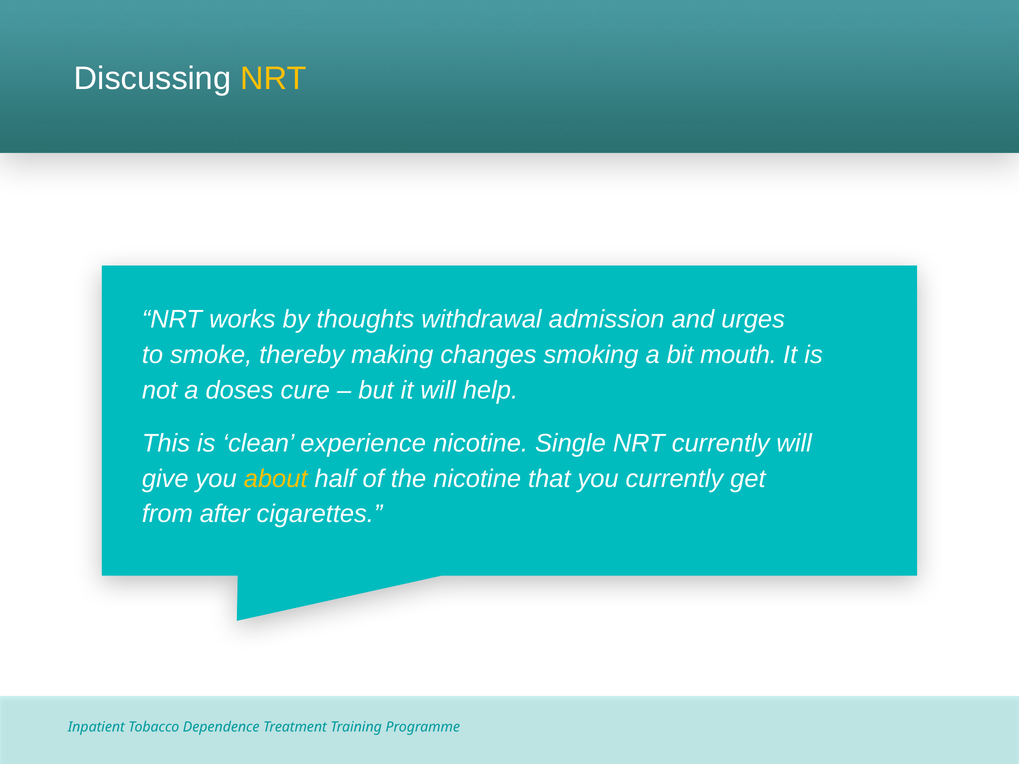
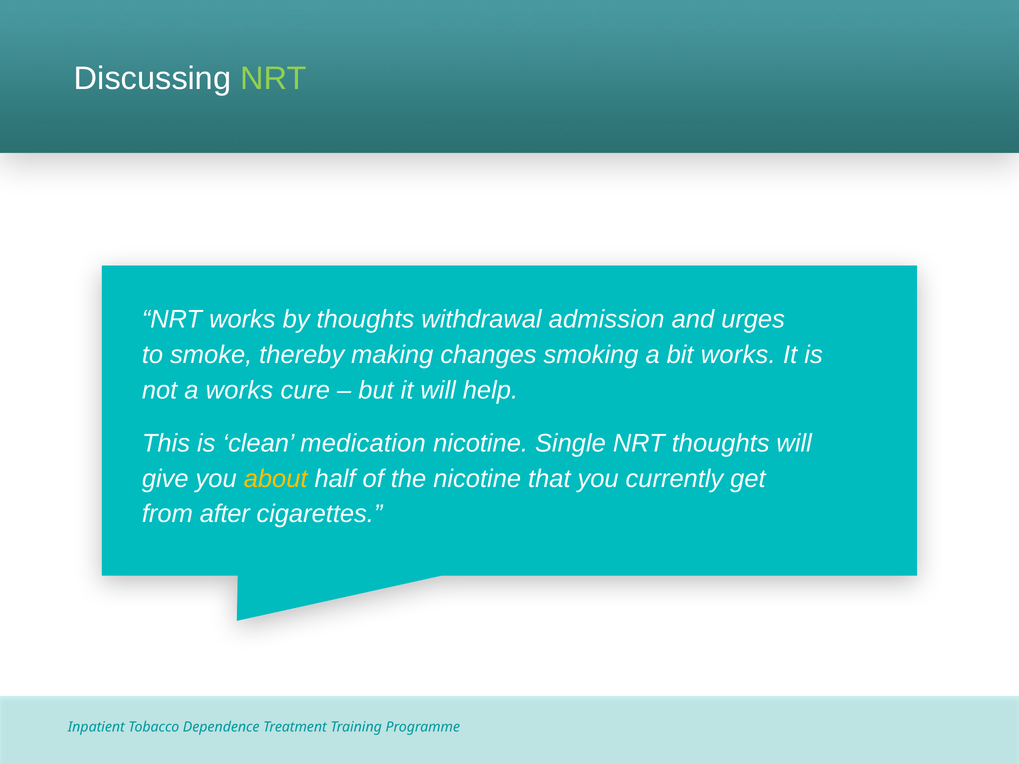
NRT at (273, 79) colour: yellow -> light green
bit mouth: mouth -> works
a doses: doses -> works
experience: experience -> medication
NRT currently: currently -> thoughts
